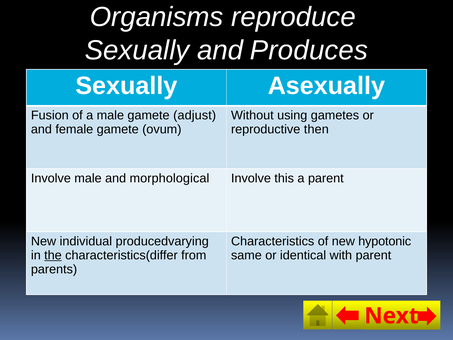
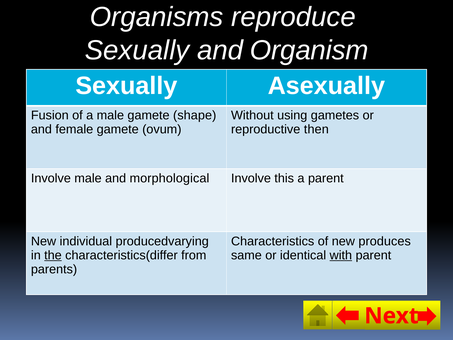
Produces: Produces -> Organism
adjust: adjust -> shape
hypotonic: hypotonic -> produces
with underline: none -> present
